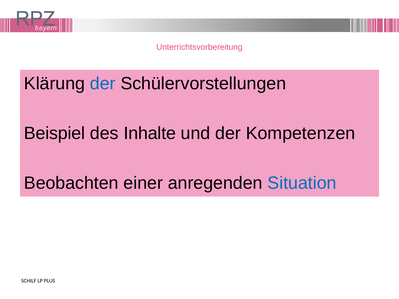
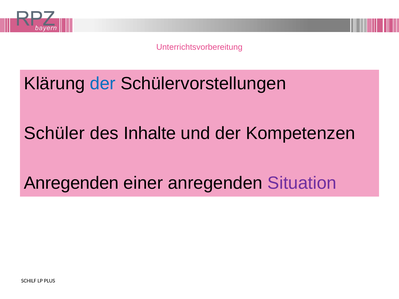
Beispiel: Beispiel -> Schüler
Beobachten at (71, 183): Beobachten -> Anregenden
Situation colour: blue -> purple
